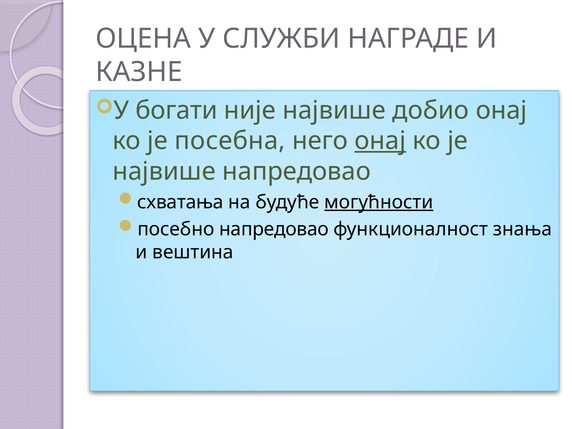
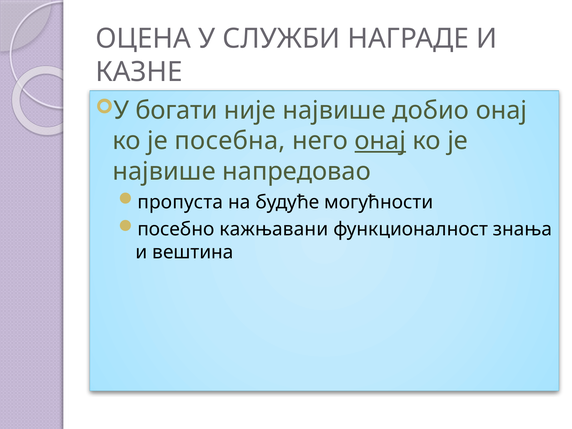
схватања: схватања -> пропуста
могућности underline: present -> none
посебно напредовао: напредовао -> кажњавани
